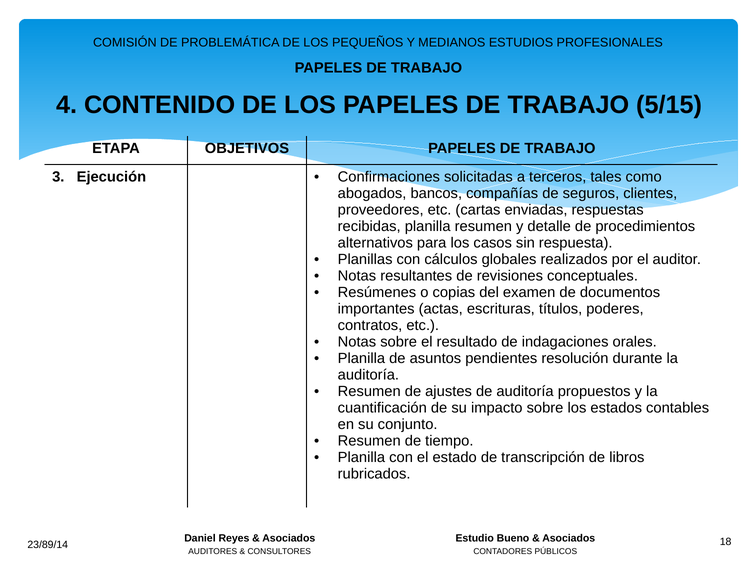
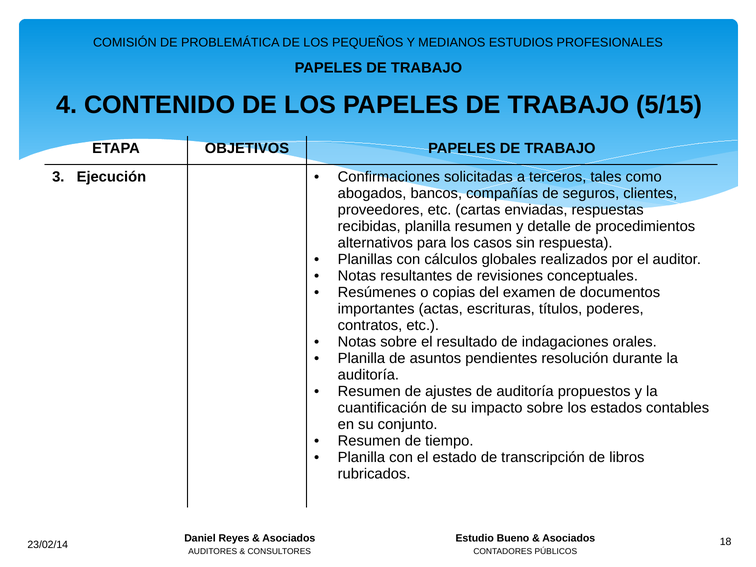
23/89/14: 23/89/14 -> 23/02/14
